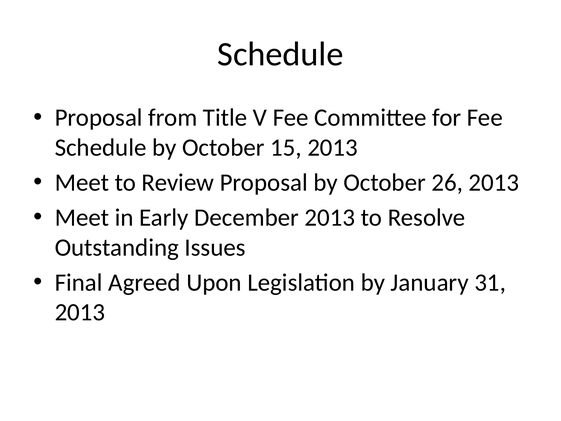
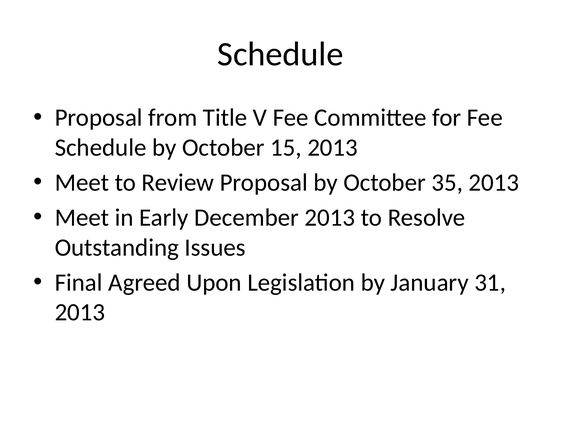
26: 26 -> 35
